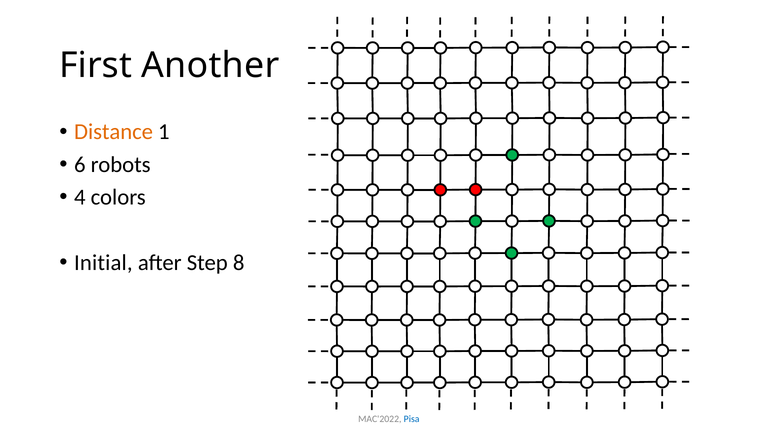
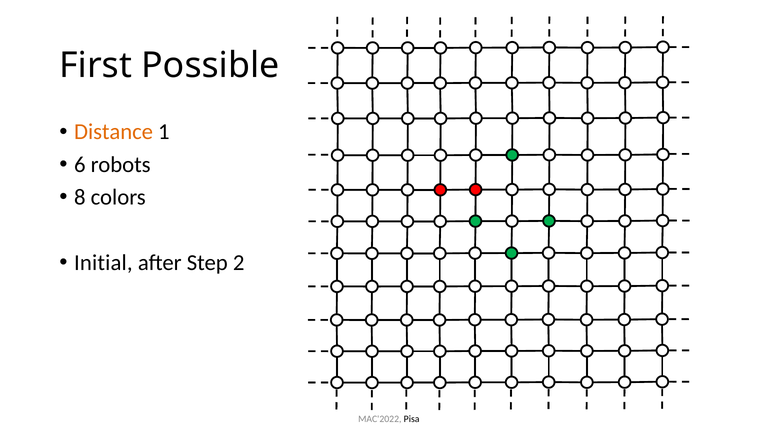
Another: Another -> Possible
4: 4 -> 8
8: 8 -> 2
Pisa colour: blue -> black
